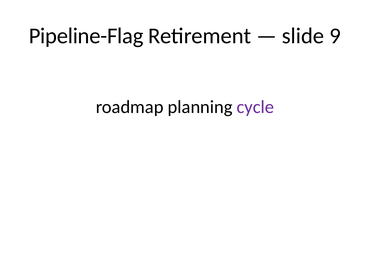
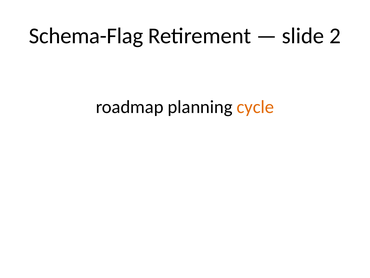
Pipeline-Flag: Pipeline-Flag -> Schema-Flag
9: 9 -> 2
cycle colour: purple -> orange
